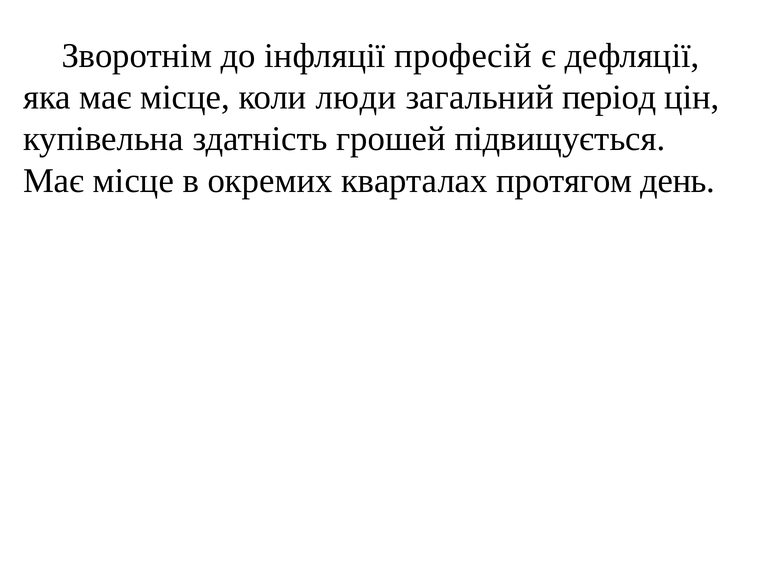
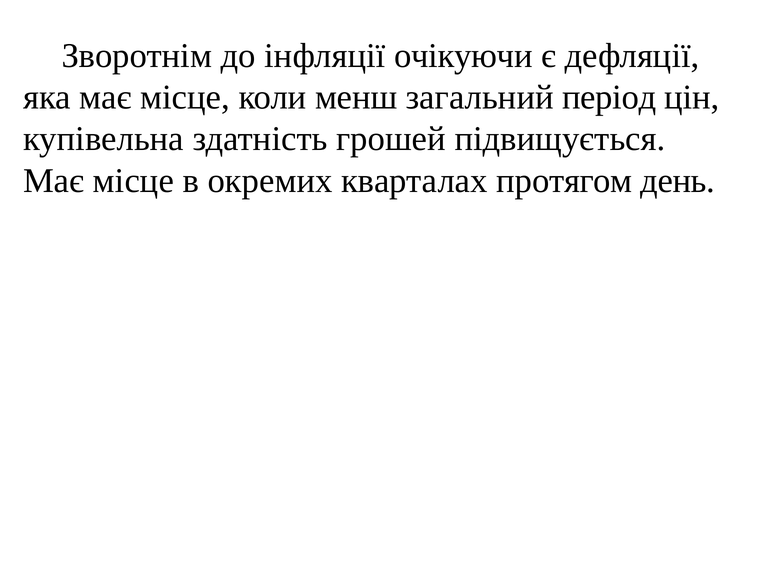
професій: професій -> очікуючи
люди: люди -> менш
